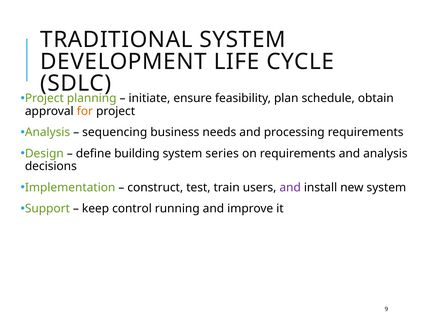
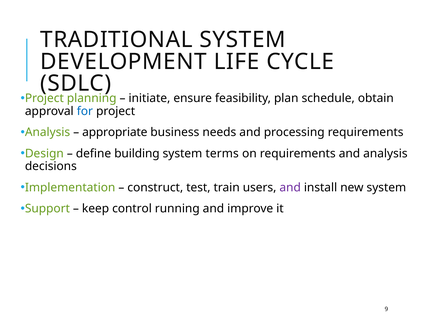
for colour: orange -> blue
sequencing: sequencing -> appropriate
series: series -> terms
